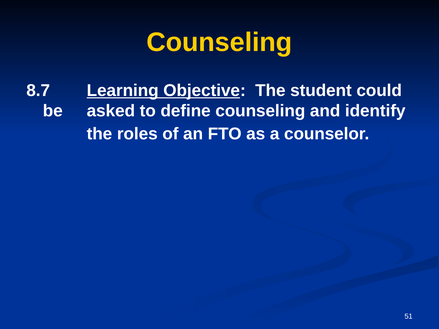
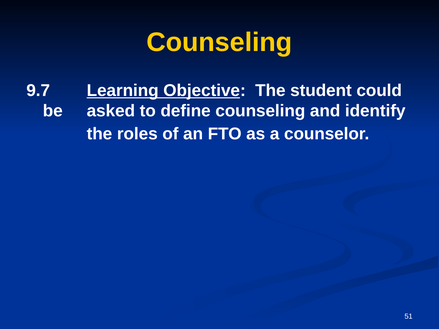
8.7: 8.7 -> 9.7
